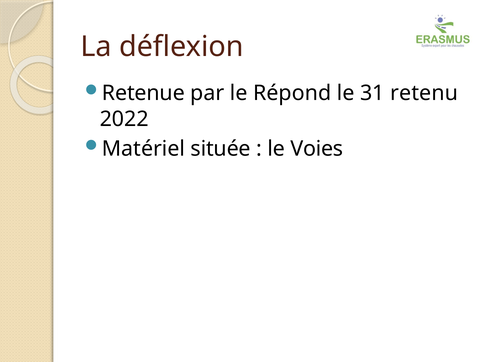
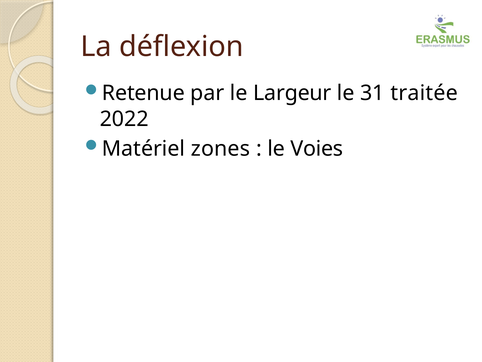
Répond: Répond -> Largeur
retenu: retenu -> traitée
située: située -> zones
